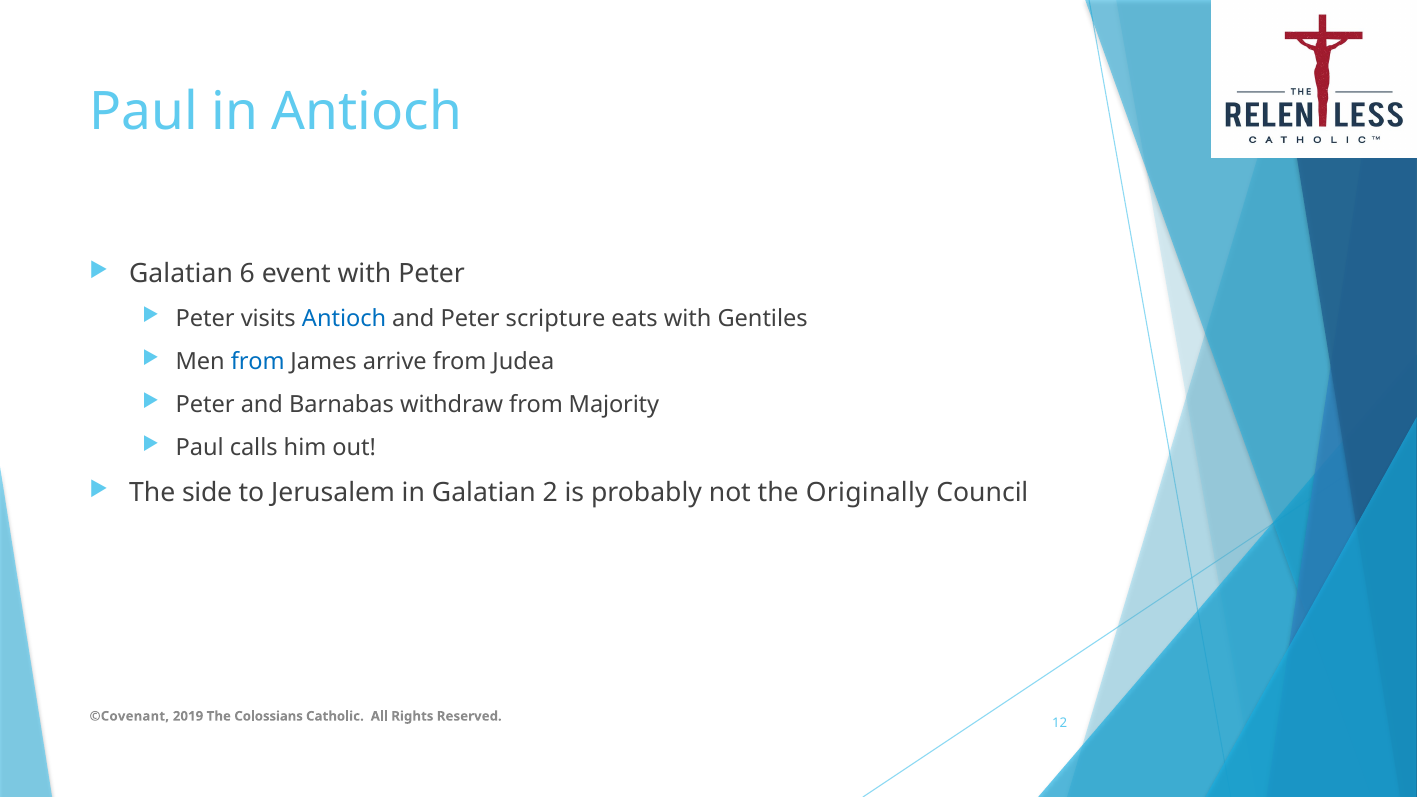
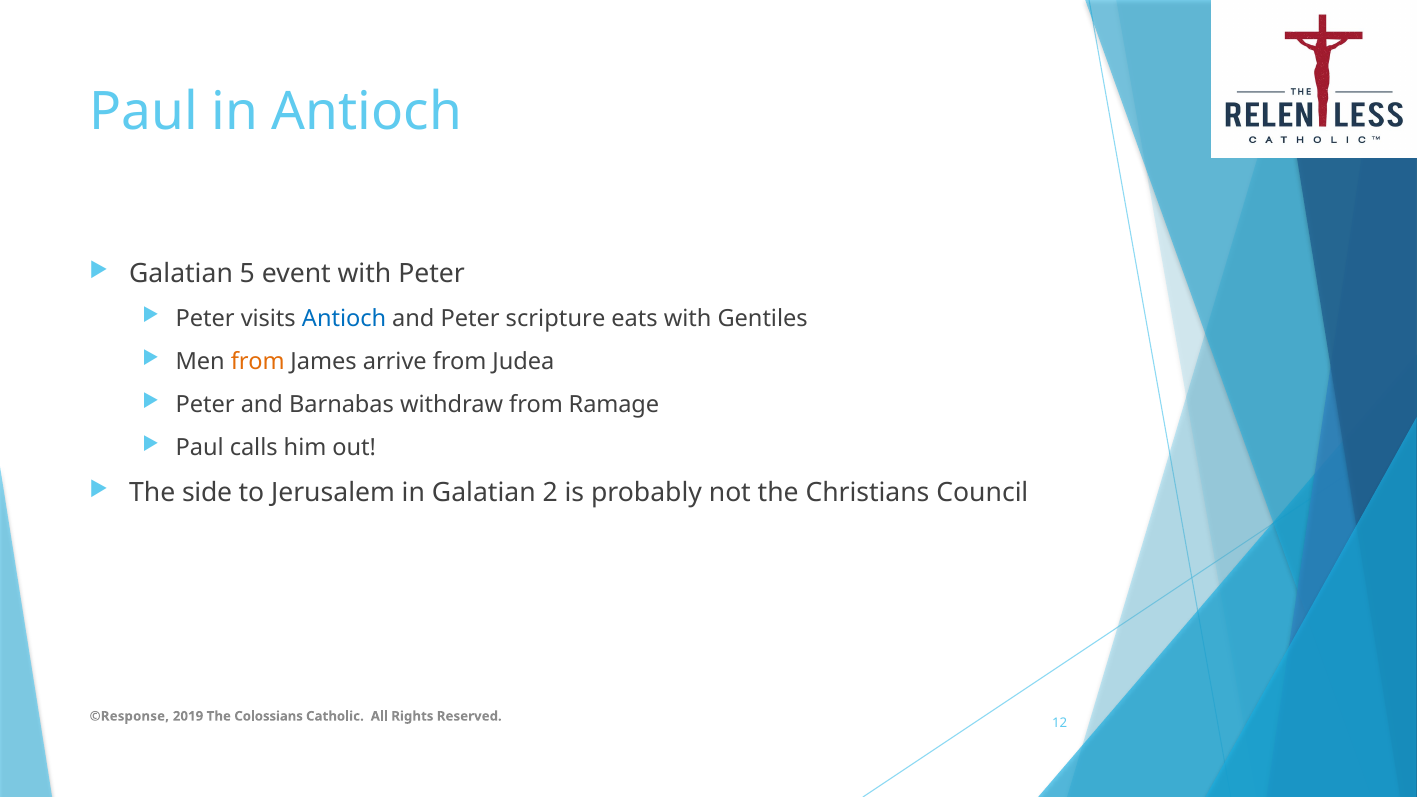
6: 6 -> 5
from at (258, 362) colour: blue -> orange
Majority: Majority -> Ramage
Originally: Originally -> Christians
©Covenant: ©Covenant -> ©Response
